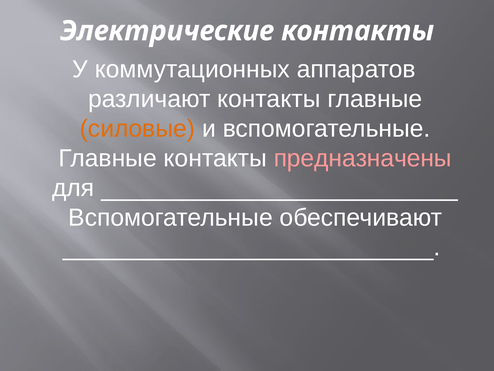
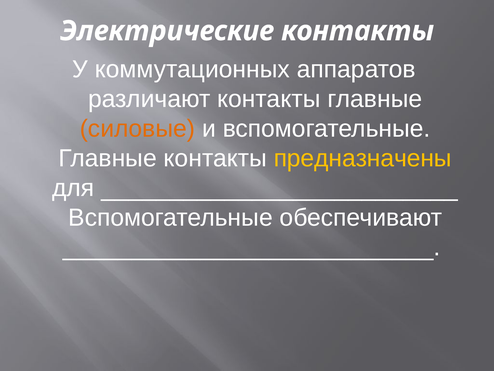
предназначены colour: pink -> yellow
